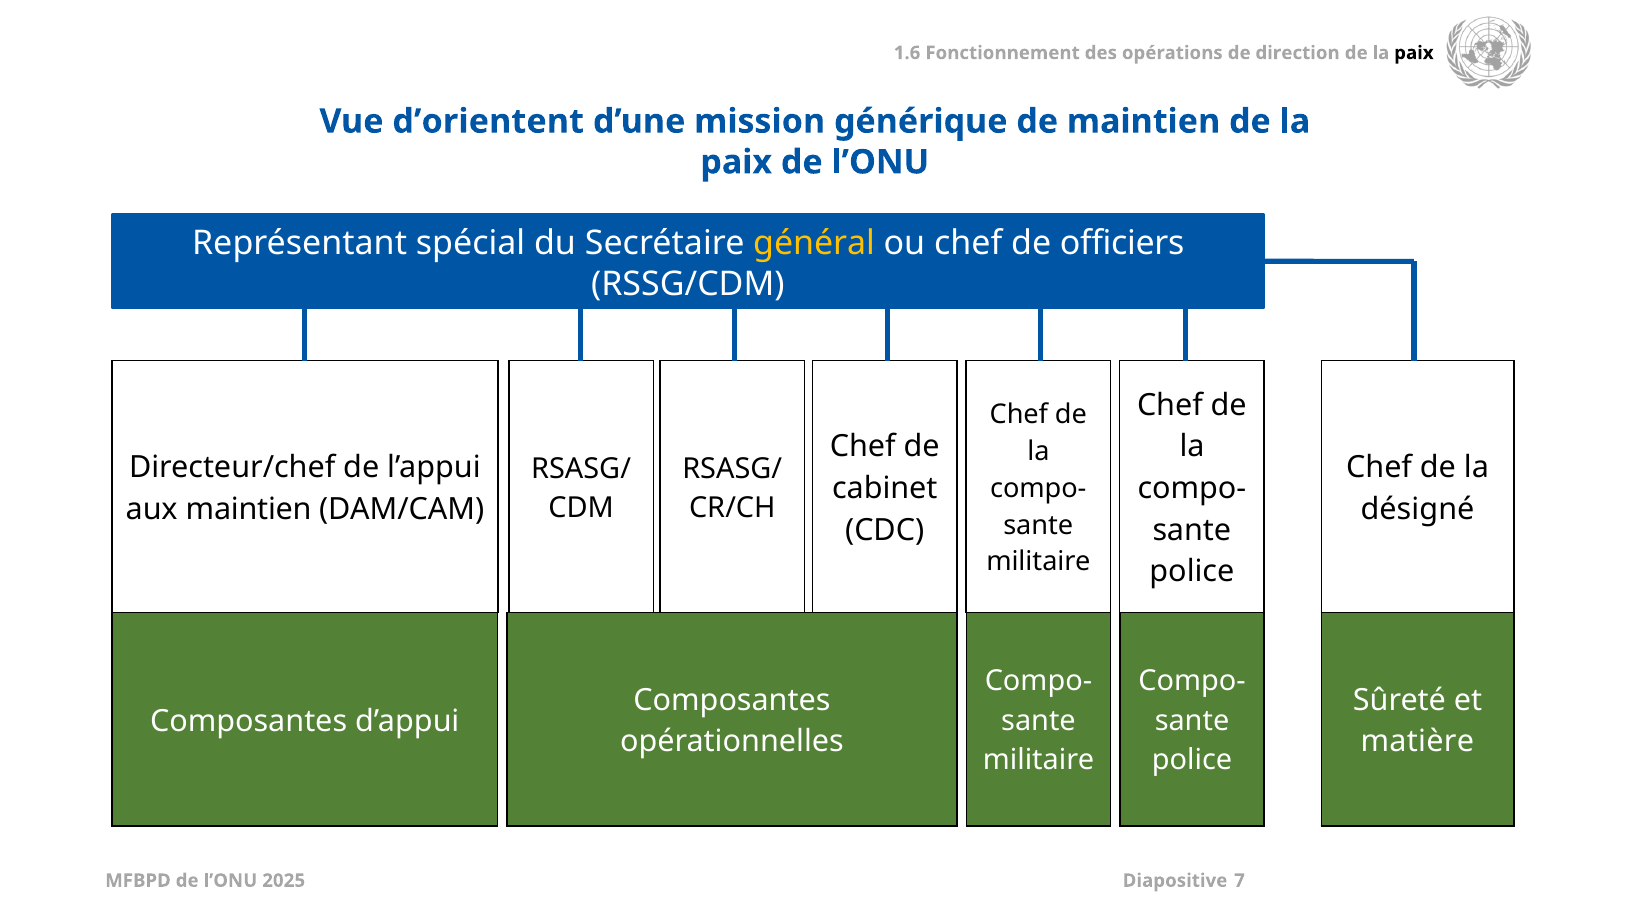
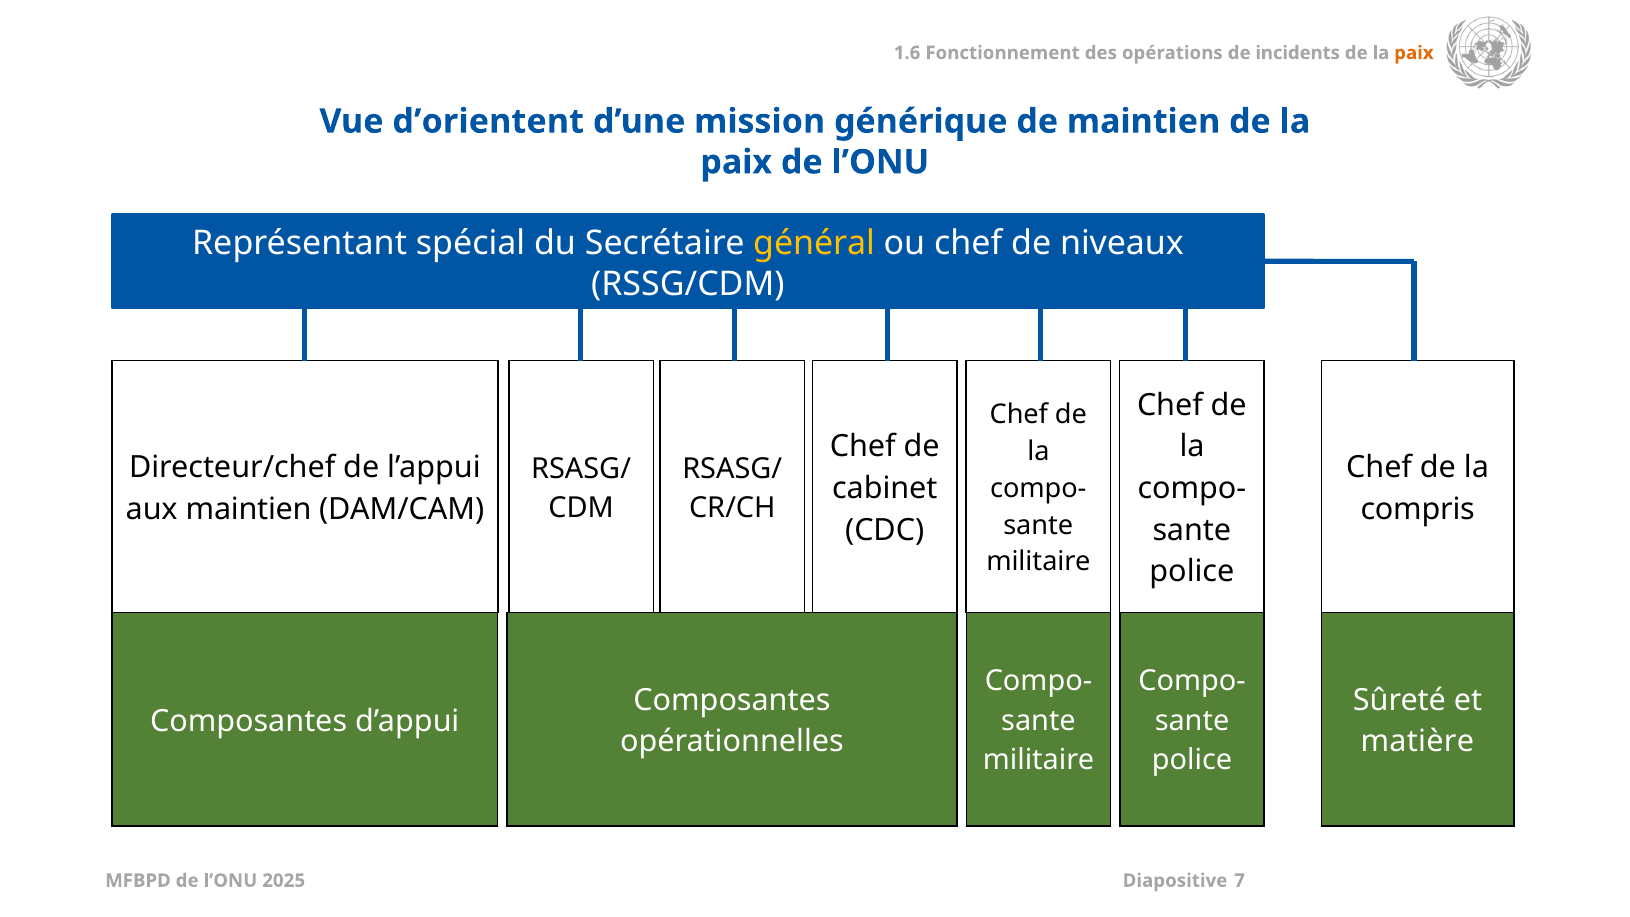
direction: direction -> incidents
paix at (1414, 53) colour: black -> orange
officiers: officiers -> niveaux
désigné: désigné -> compris
